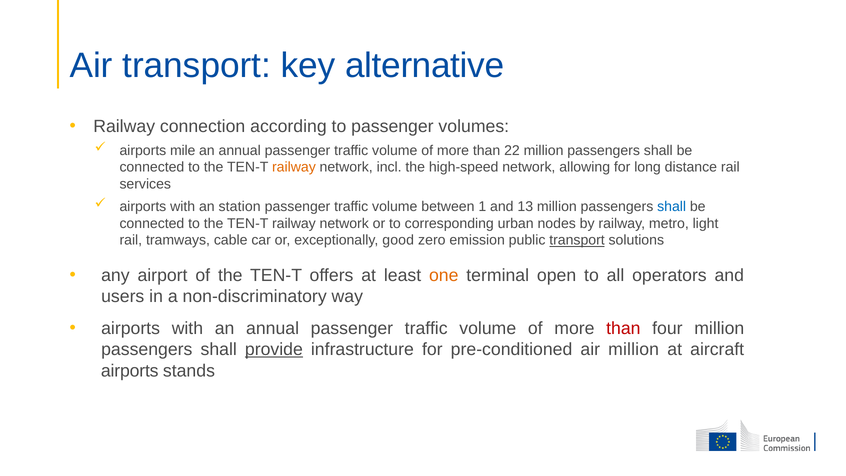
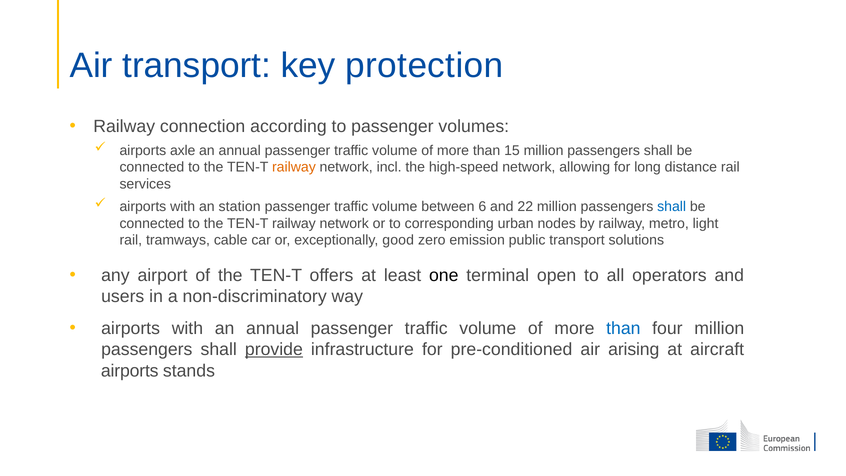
alternative: alternative -> protection
mile: mile -> axle
22: 22 -> 15
1: 1 -> 6
13: 13 -> 22
transport at (577, 240) underline: present -> none
one colour: orange -> black
than at (623, 328) colour: red -> blue
air million: million -> arising
